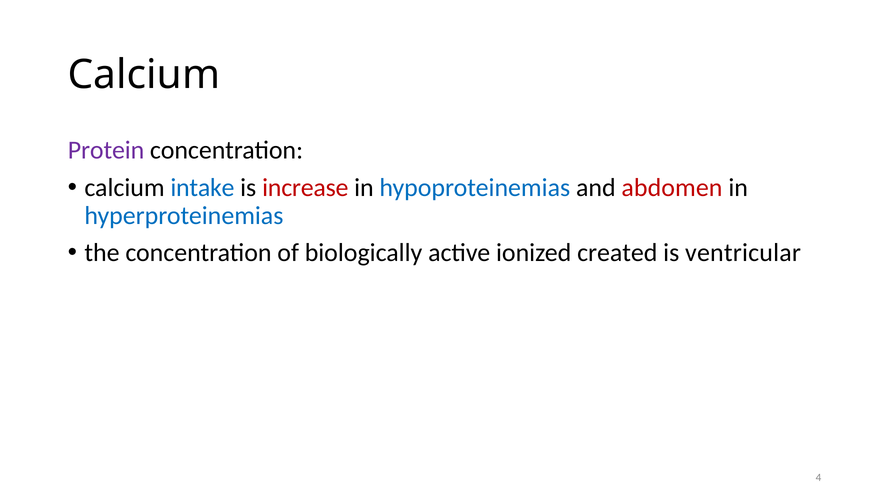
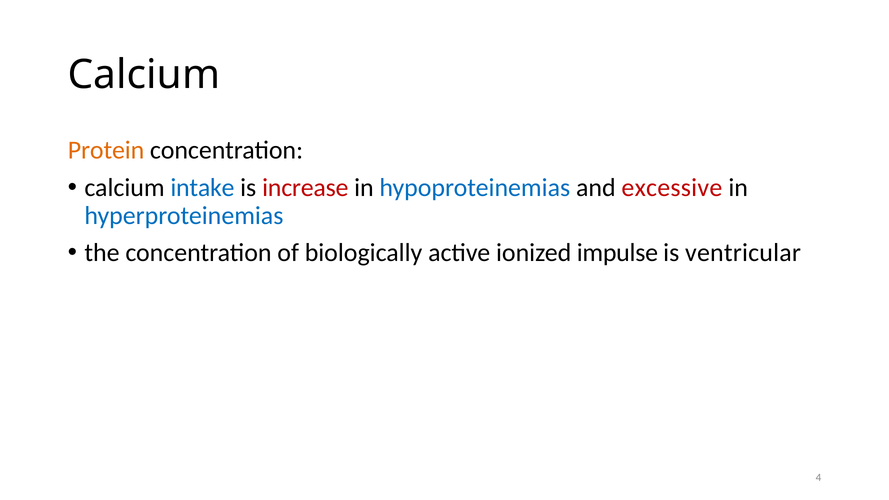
Protein colour: purple -> orange
abdomen: abdomen -> excessive
created: created -> impulse
